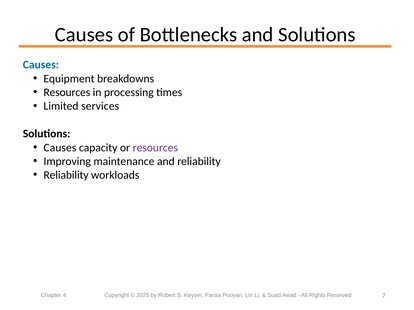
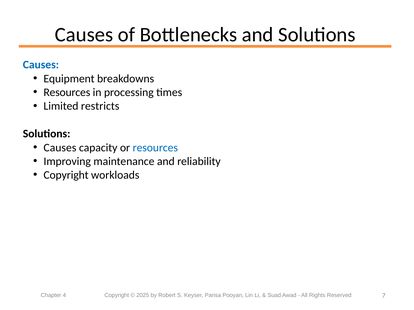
services: services -> restricts
resources at (155, 148) colour: purple -> blue
Reliability at (66, 175): Reliability -> Copyright
